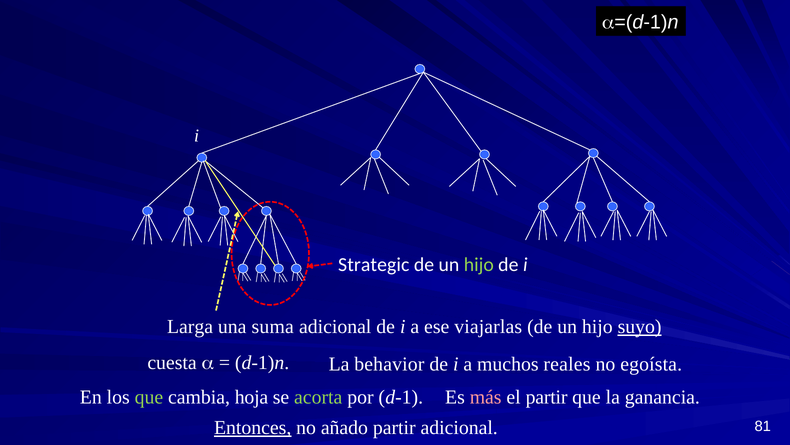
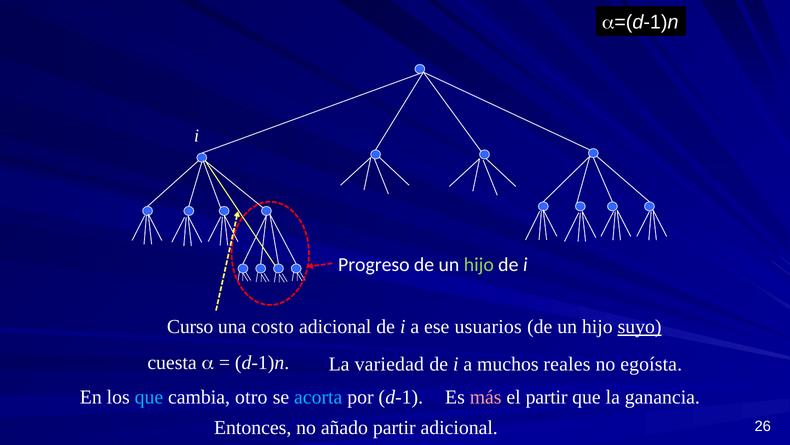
Strategic: Strategic -> Progreso
Larga: Larga -> Curso
suma: suma -> costo
viajarlas: viajarlas -> usuarios
behavior: behavior -> variedad
que at (149, 397) colour: light green -> light blue
hoja: hoja -> otro
acorta colour: light green -> light blue
Entonces underline: present -> none
81: 81 -> 26
